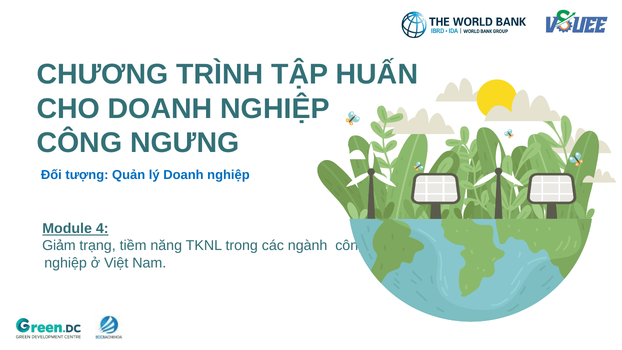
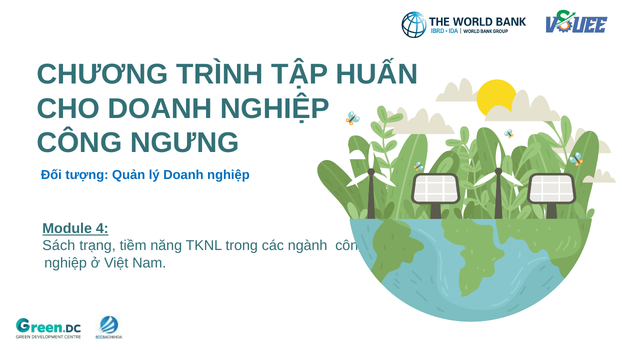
Giảm: Giảm -> Sách
